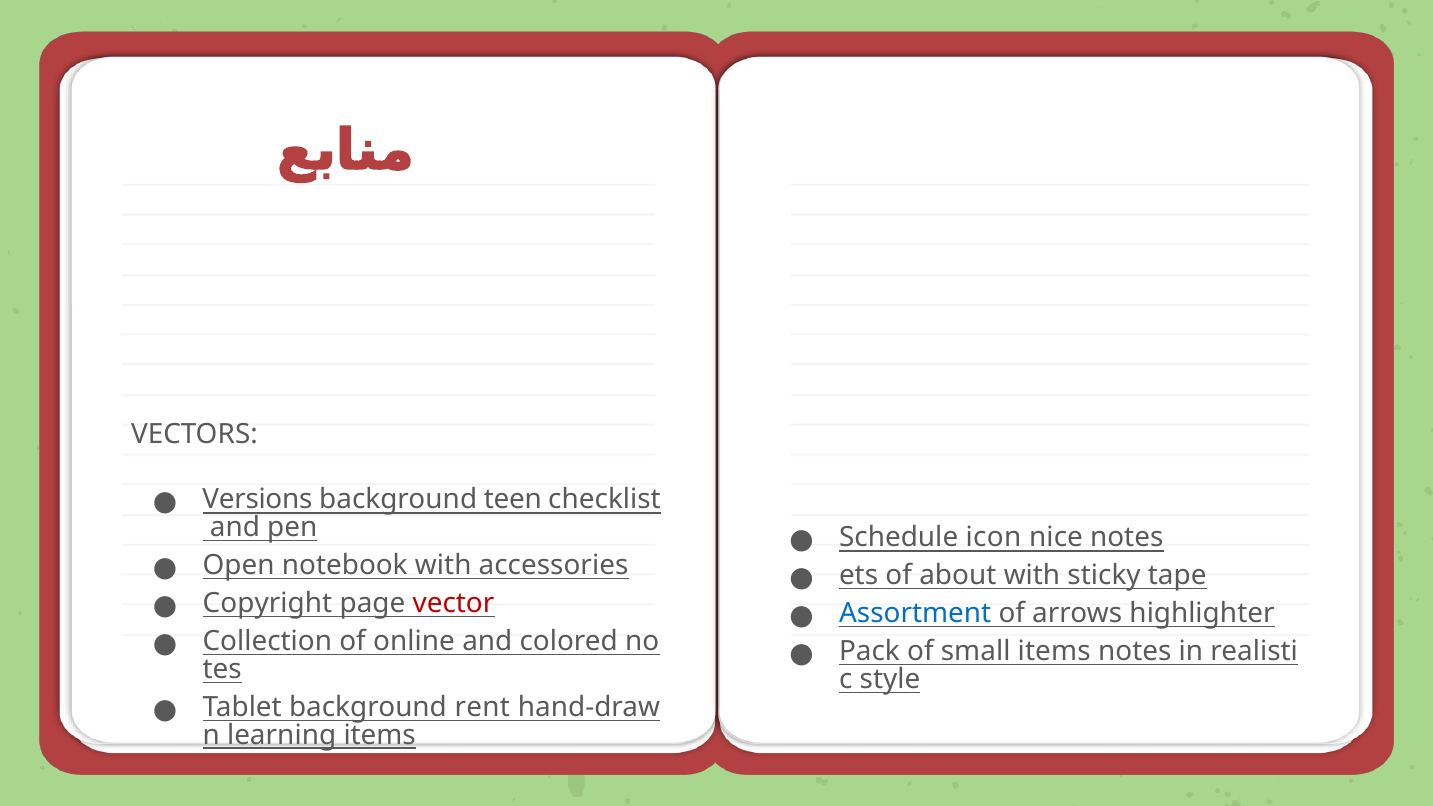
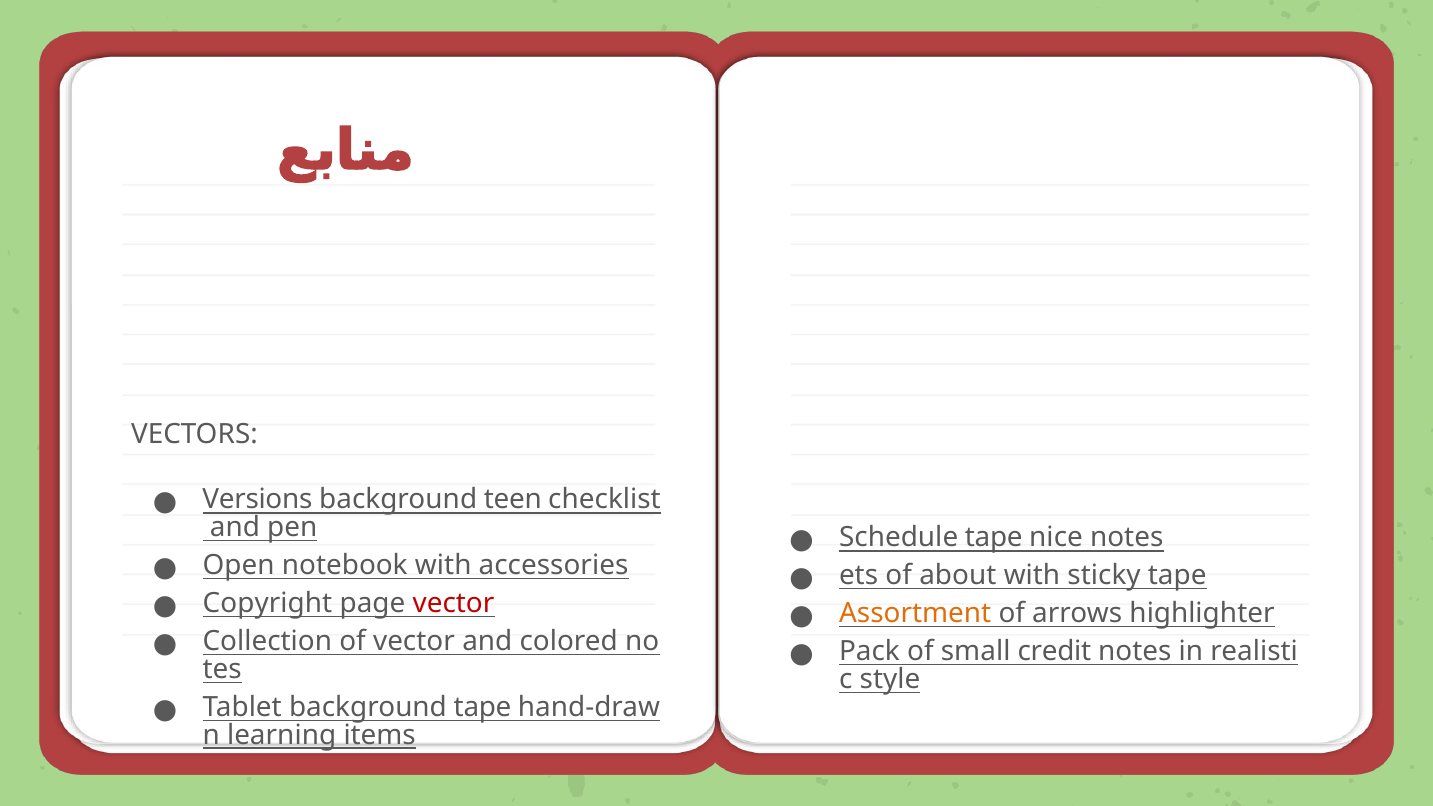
Schedule icon: icon -> tape
Assortment colour: blue -> orange
of online: online -> vector
small items: items -> credit
background rent: rent -> tape
